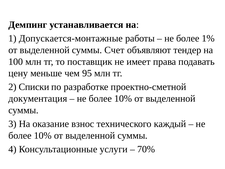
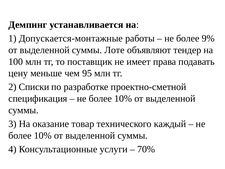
1%: 1% -> 9%
Счет: Счет -> Лоте
документация: документация -> спецификация
взнос: взнос -> товар
